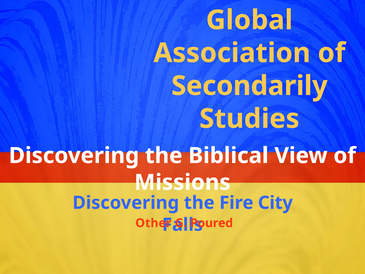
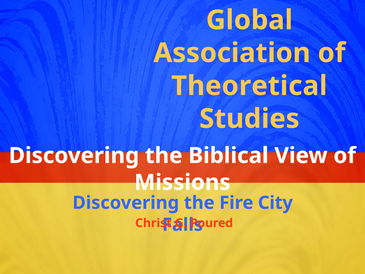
Secondarily: Secondarily -> Theoretical
Other: Other -> Christ
